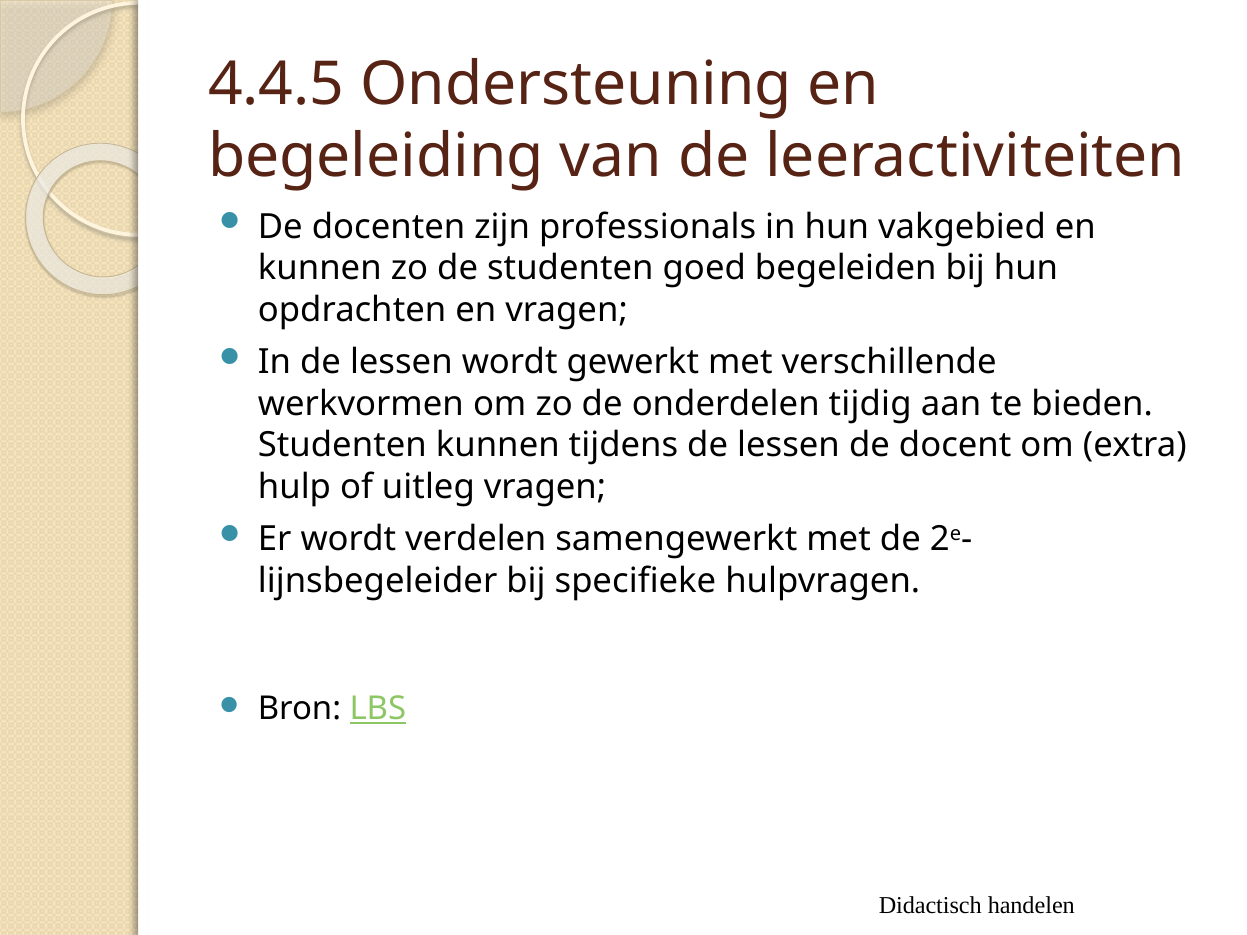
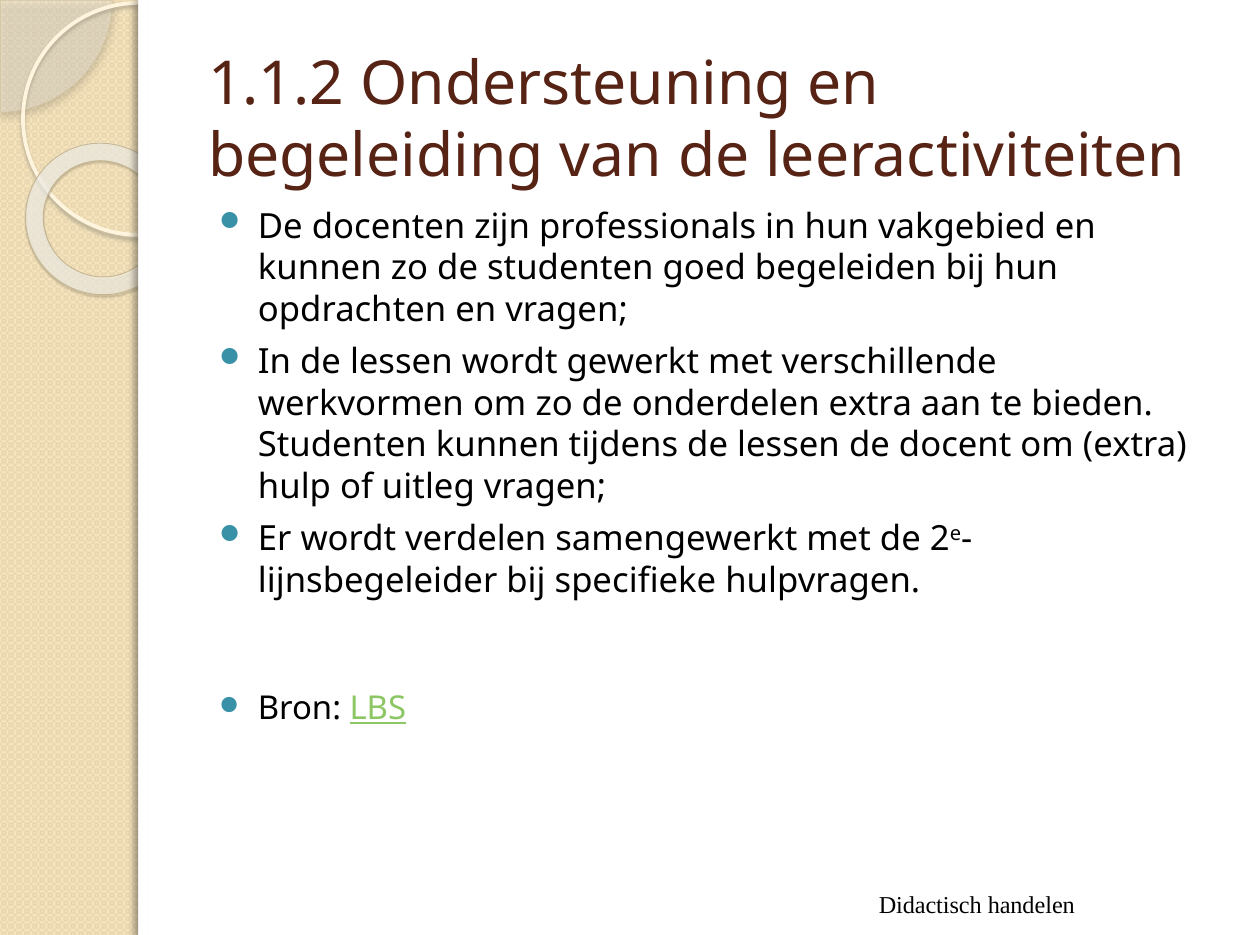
4.4.5: 4.4.5 -> 1.1.2
onderdelen tijdig: tijdig -> extra
